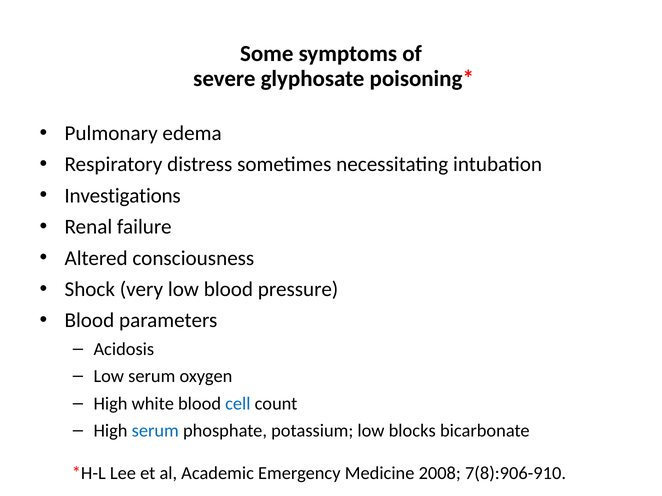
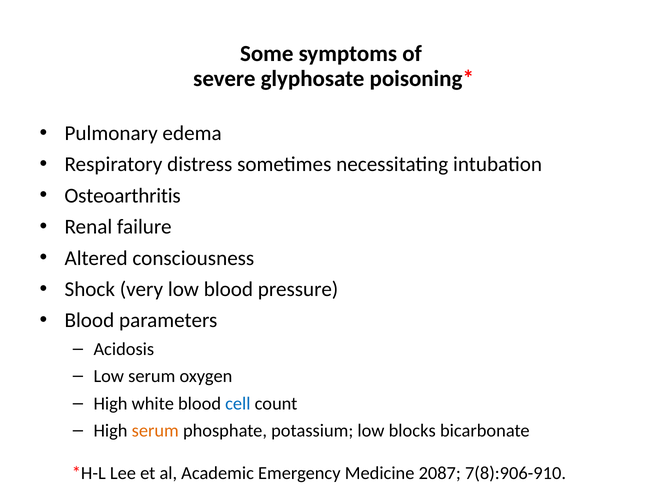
Investigations: Investigations -> Osteoarthritis
serum at (155, 431) colour: blue -> orange
2008: 2008 -> 2087
